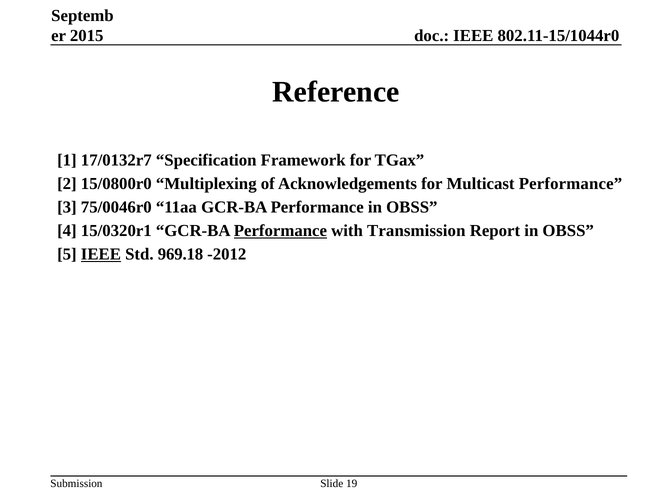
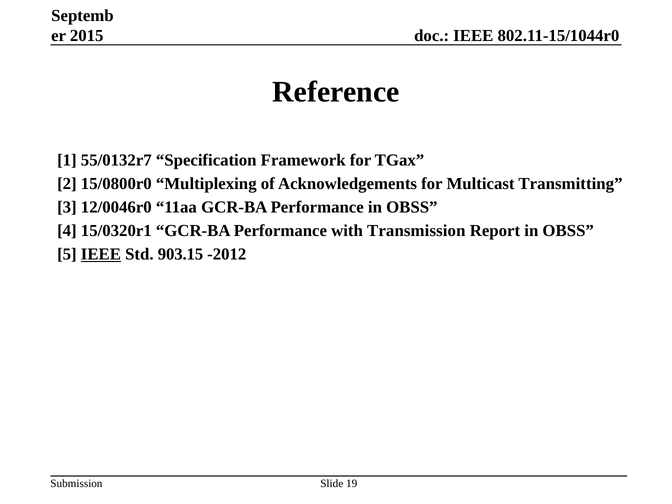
17/0132r7: 17/0132r7 -> 55/0132r7
Multicast Performance: Performance -> Transmitting
75/0046r0: 75/0046r0 -> 12/0046r0
Performance at (280, 231) underline: present -> none
969.18: 969.18 -> 903.15
